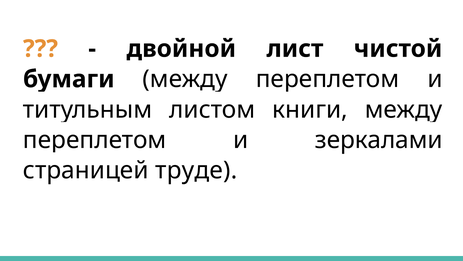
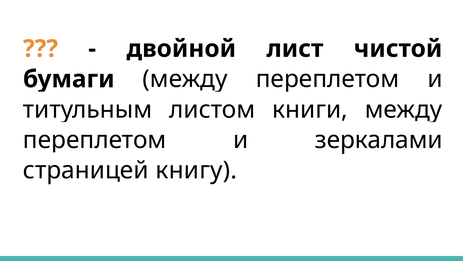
труде: труде -> книгу
